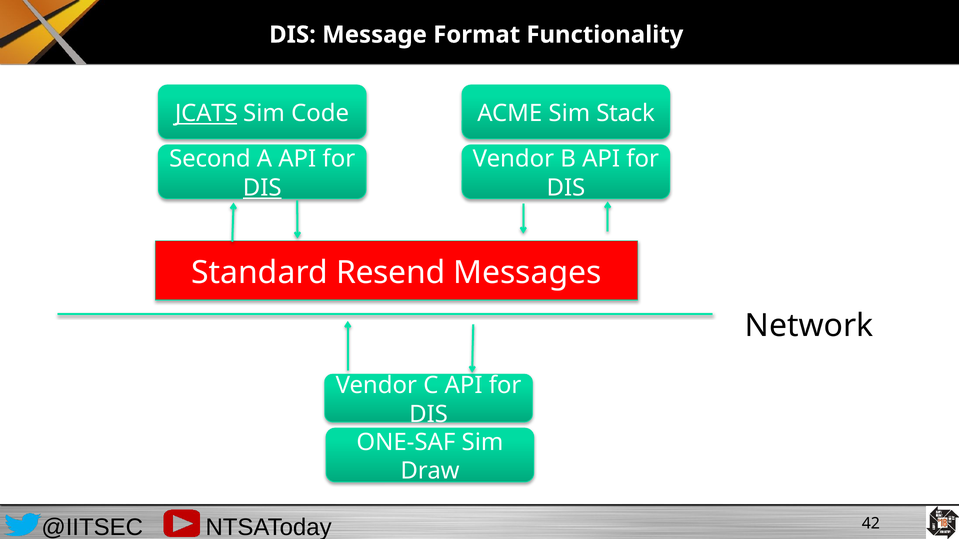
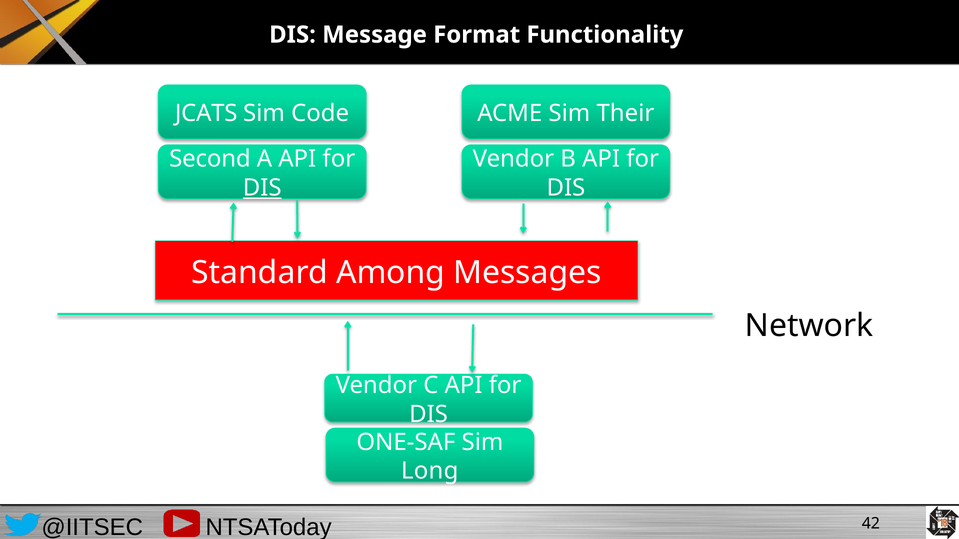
JCATS underline: present -> none
Stack: Stack -> Their
Resend: Resend -> Among
Draw: Draw -> Long
